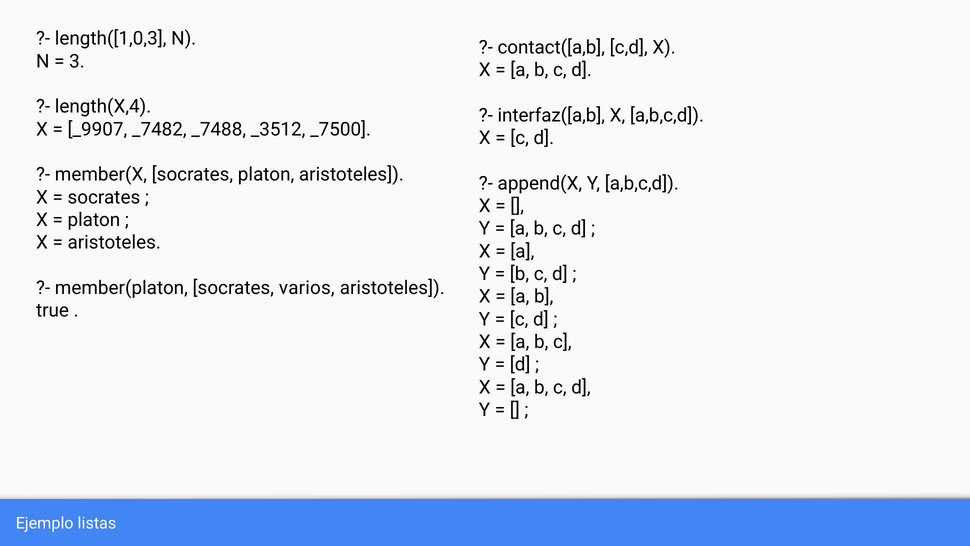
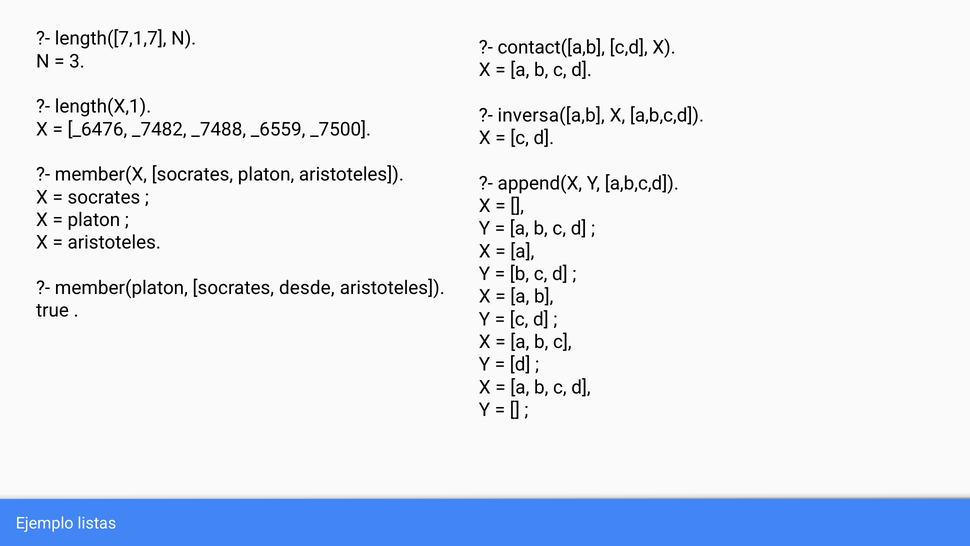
length([1,0,3: length([1,0,3 -> length([7,1,7
length(X,4: length(X,4 -> length(X,1
interfaz([a,b: interfaz([a,b -> inversa([a,b
_9907: _9907 -> _6476
_3512: _3512 -> _6559
varios: varios -> desde
